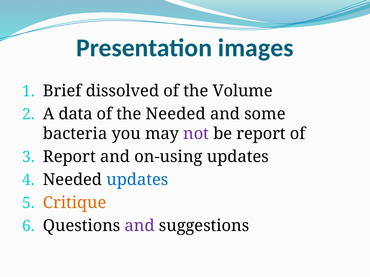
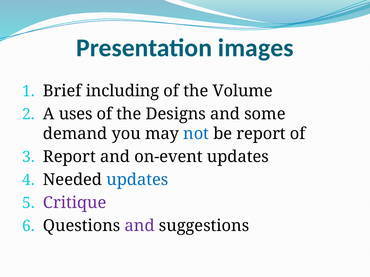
dissolved: dissolved -> including
data: data -> uses
the Needed: Needed -> Designs
bacteria: bacteria -> demand
not colour: purple -> blue
on-using: on-using -> on-event
Critique colour: orange -> purple
